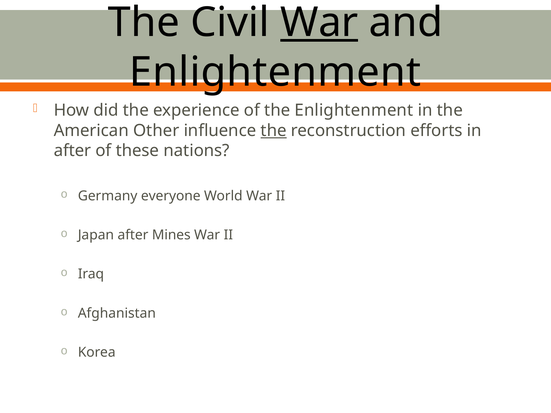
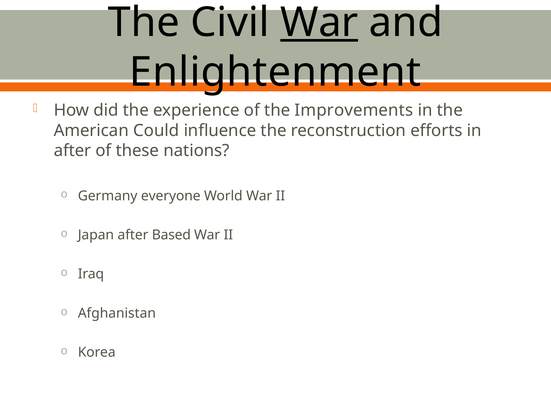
the Enlightenment: Enlightenment -> Improvements
Other: Other -> Could
the at (274, 131) underline: present -> none
Mines: Mines -> Based
